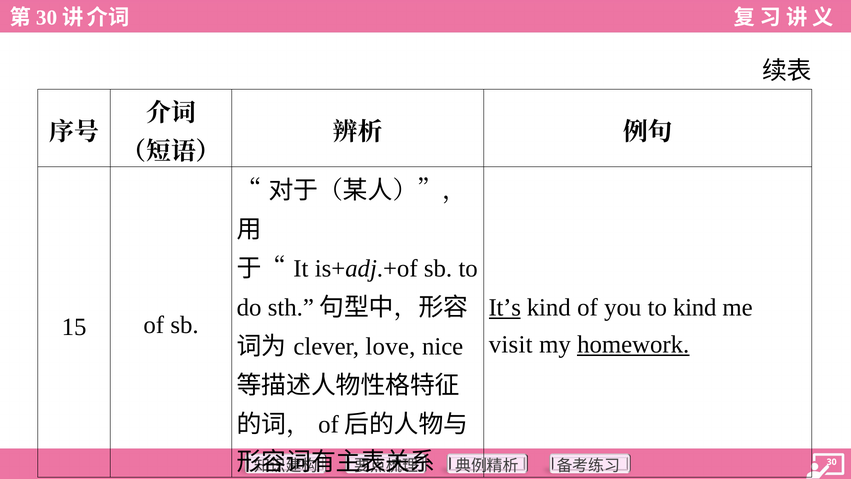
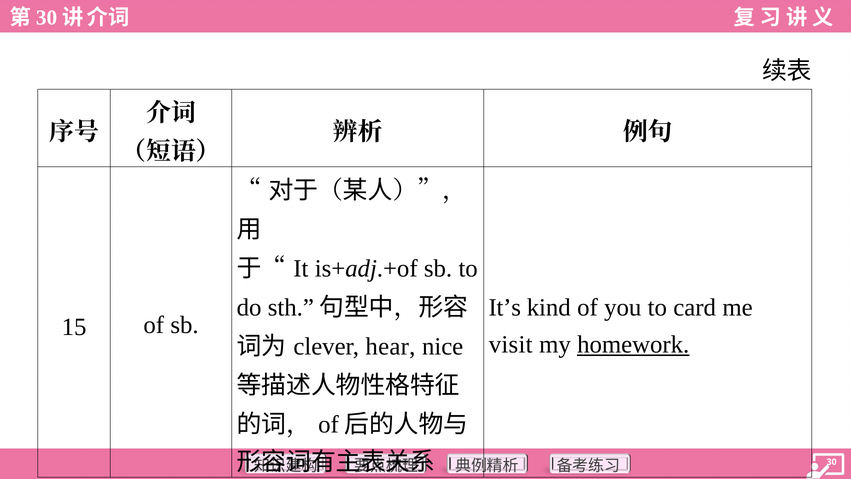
It’s underline: present -> none
to kind: kind -> card
love: love -> hear
